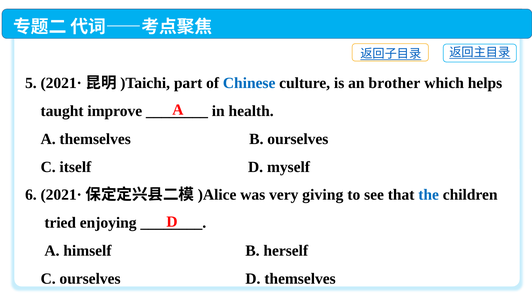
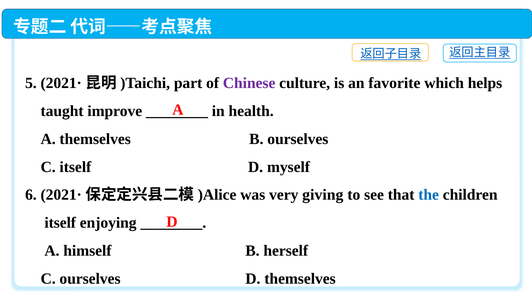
Chinese colour: blue -> purple
brother: brother -> favorite
tried at (60, 223): tried -> itself
